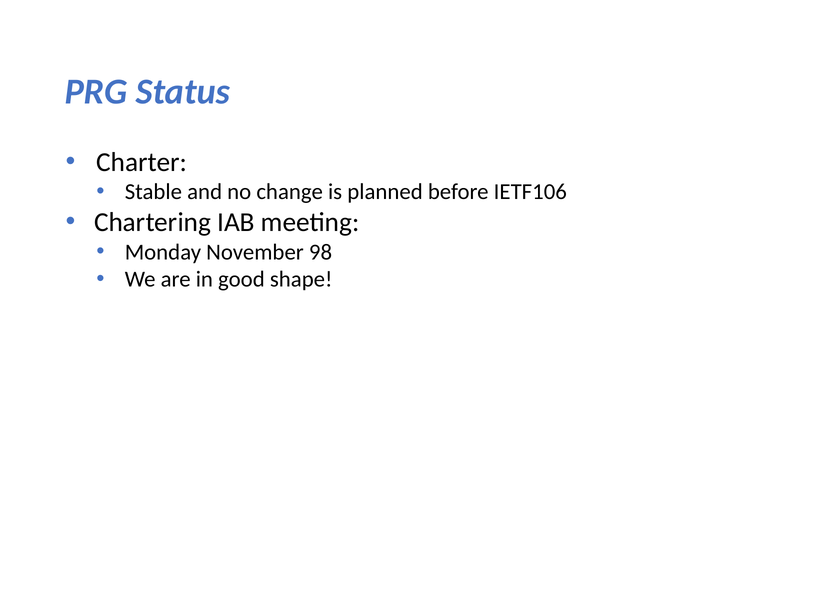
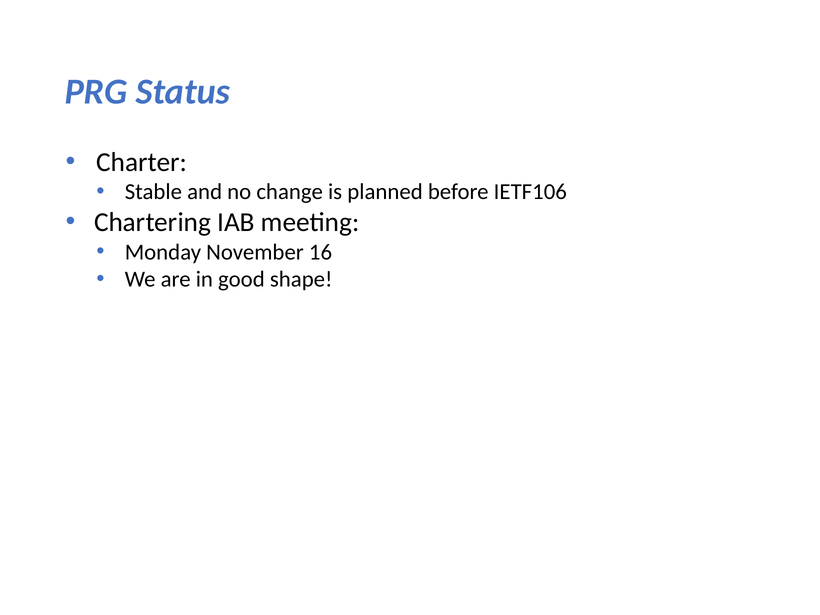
98: 98 -> 16
